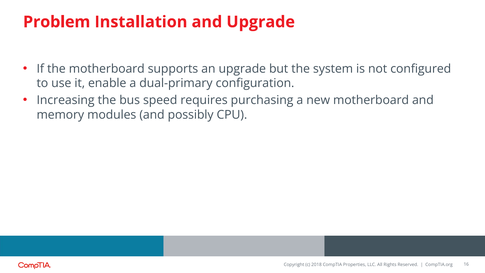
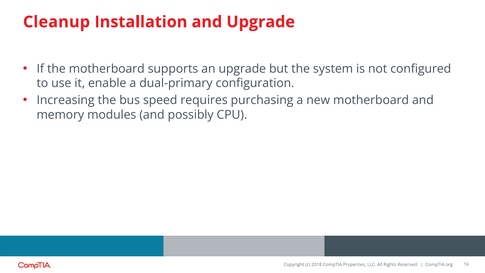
Problem: Problem -> Cleanup
